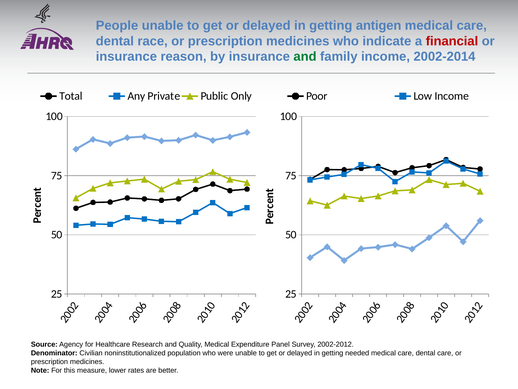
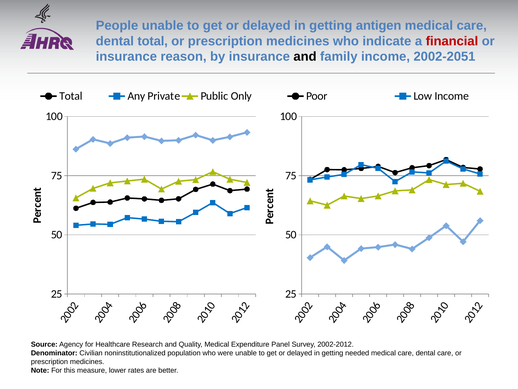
dental race: race -> total
and at (305, 57) colour: green -> black
2002-2014: 2002-2014 -> 2002-2051
